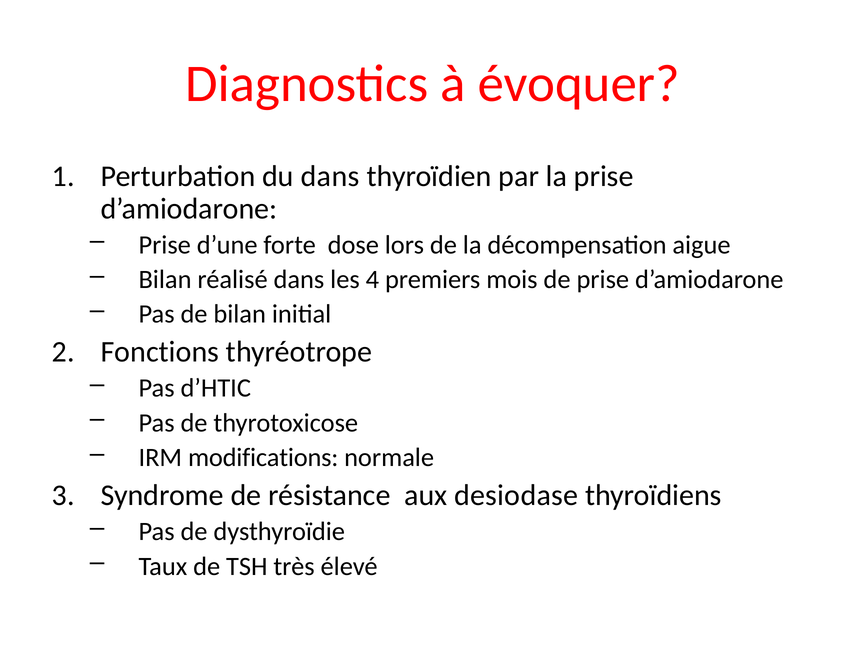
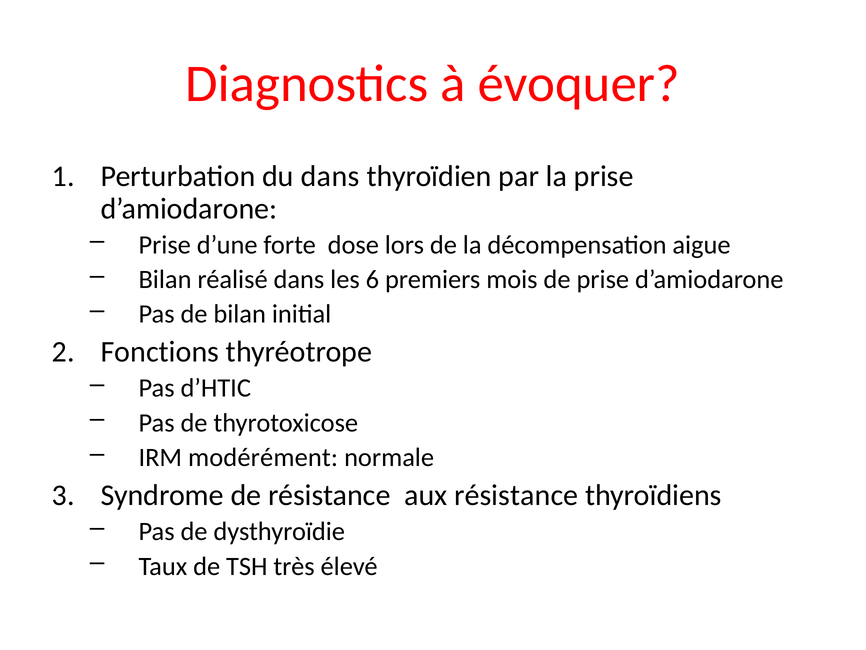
4: 4 -> 6
modifications: modifications -> modérément
aux desiodase: desiodase -> résistance
